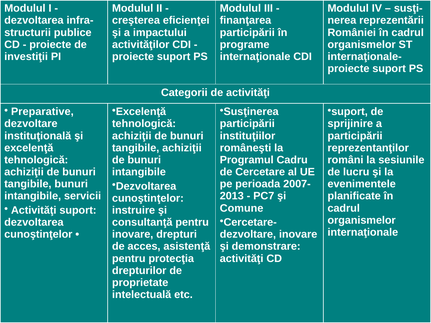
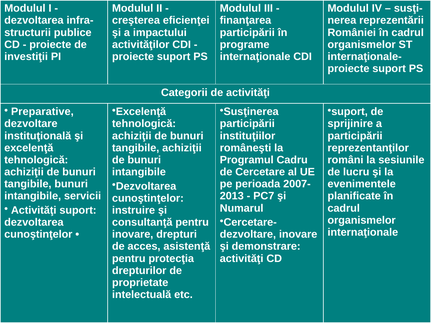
Comune: Comune -> Numarul
